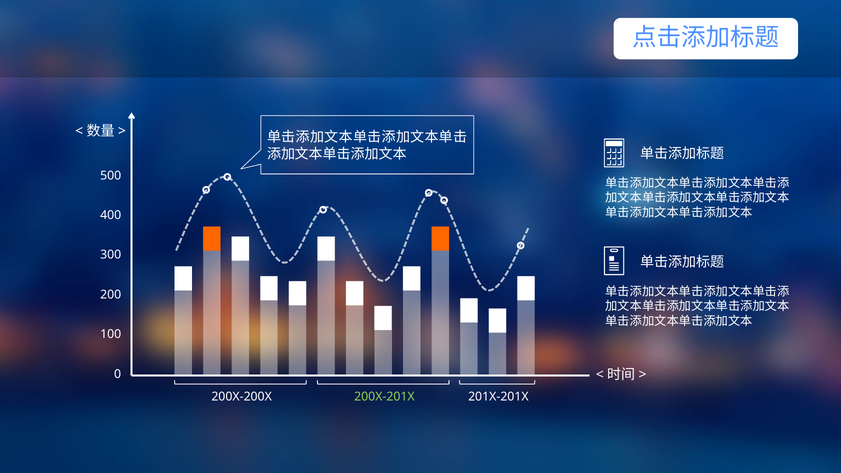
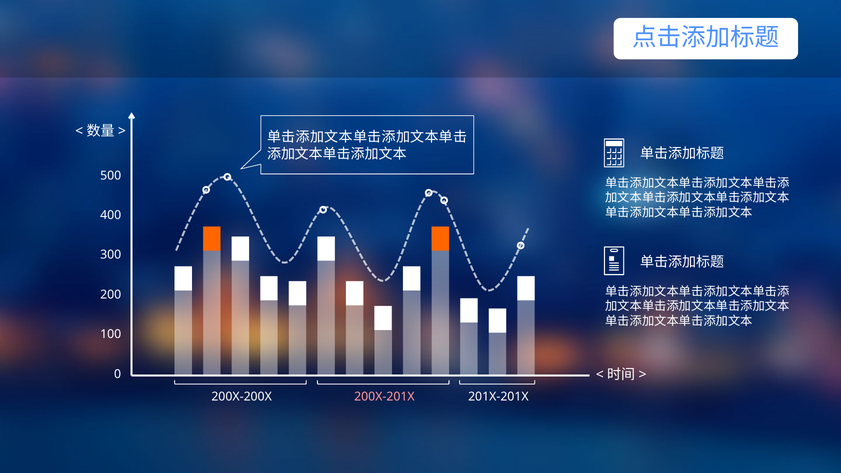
200X-201X colour: light green -> pink
